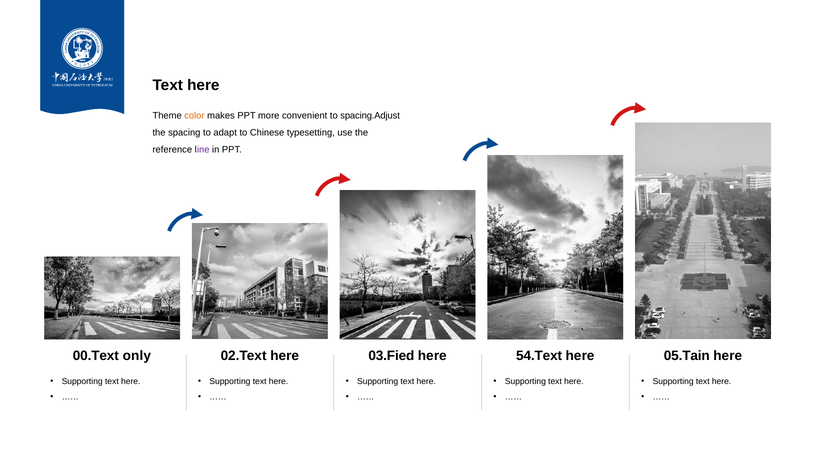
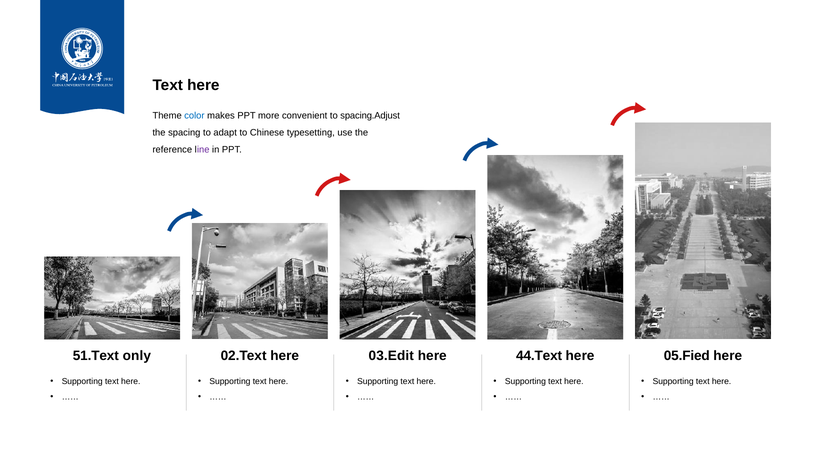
color colour: orange -> blue
00.Tex: 00.Tex -> 51.Tex
03.Fied: 03.Fied -> 03.Edit
54.Text: 54.Text -> 44.Text
05.Tain: 05.Tain -> 05.Fied
